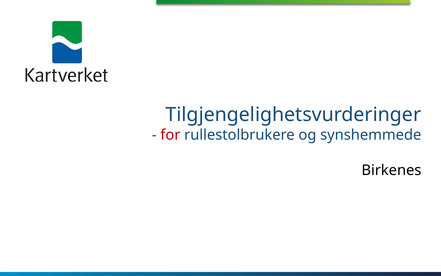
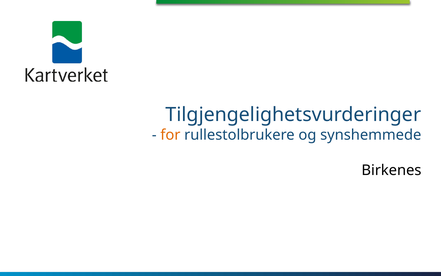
for colour: red -> orange
